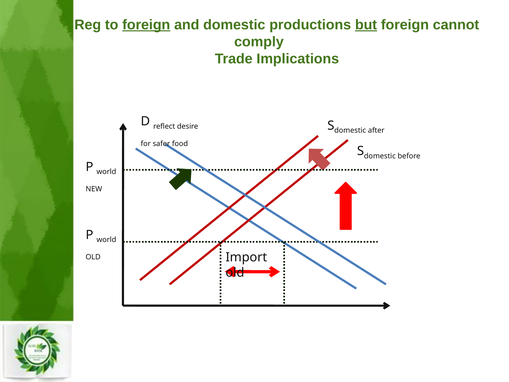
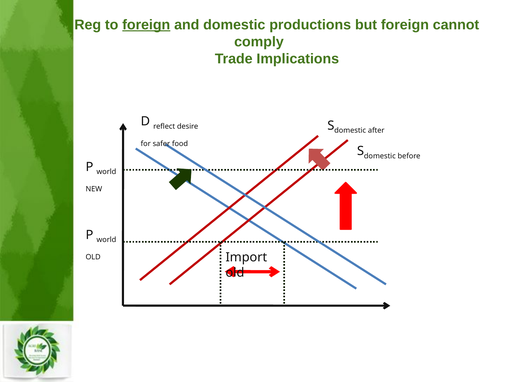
but underline: present -> none
